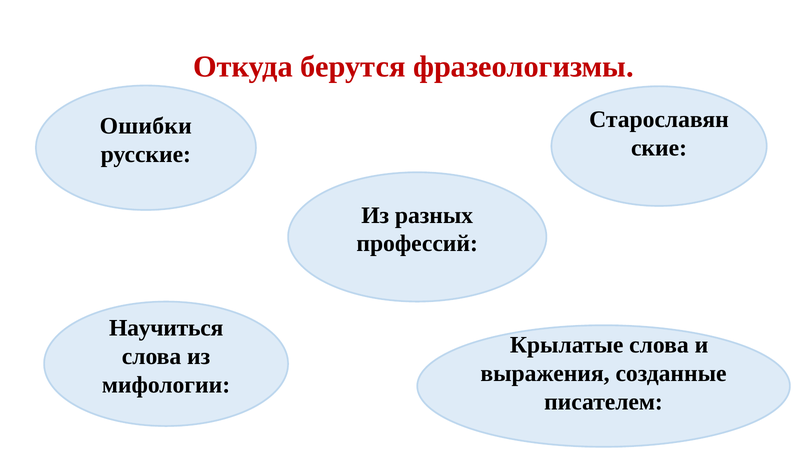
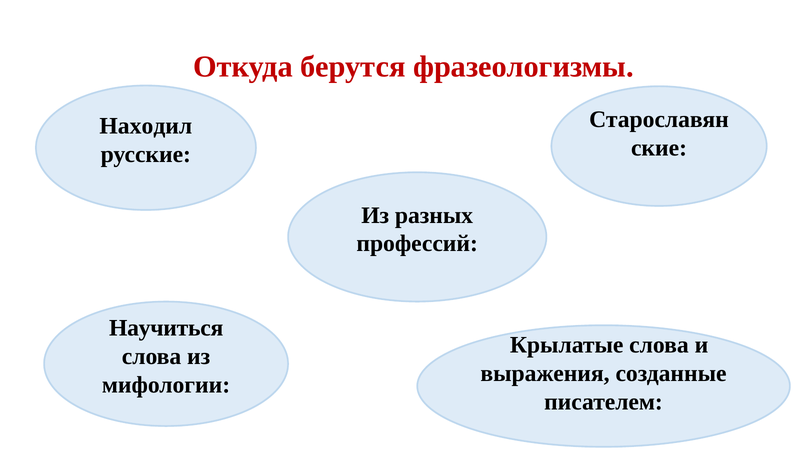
Ошибки: Ошибки -> Находил
